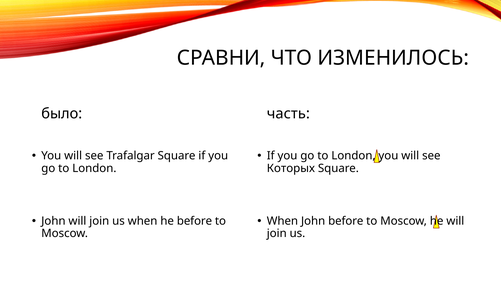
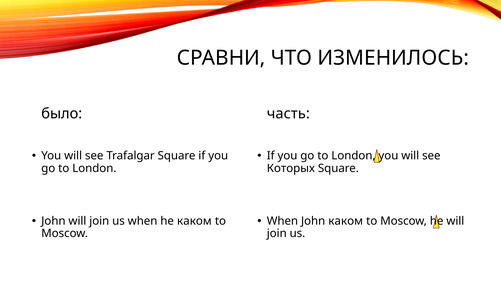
he before: before -> каком
John before: before -> каком
